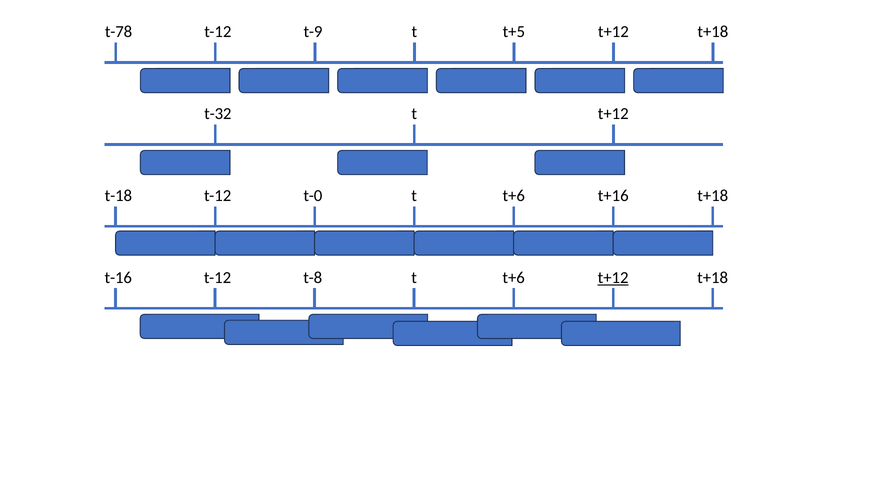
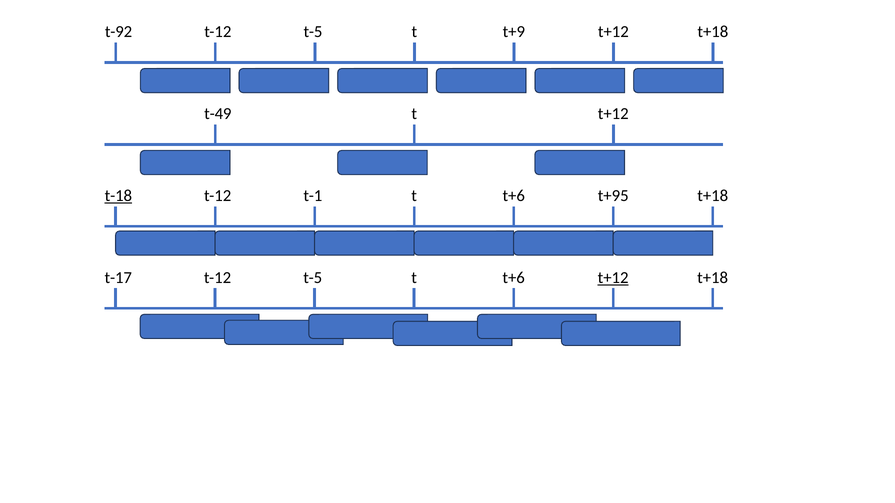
t-78: t-78 -> t-92
t-9 at (313, 32): t-9 -> t-5
t+5: t+5 -> t+9
t-32: t-32 -> t-49
t-18 underline: none -> present
t-0: t-0 -> t-1
t+16: t+16 -> t+95
t-16: t-16 -> t-17
t-8 at (313, 278): t-8 -> t-5
